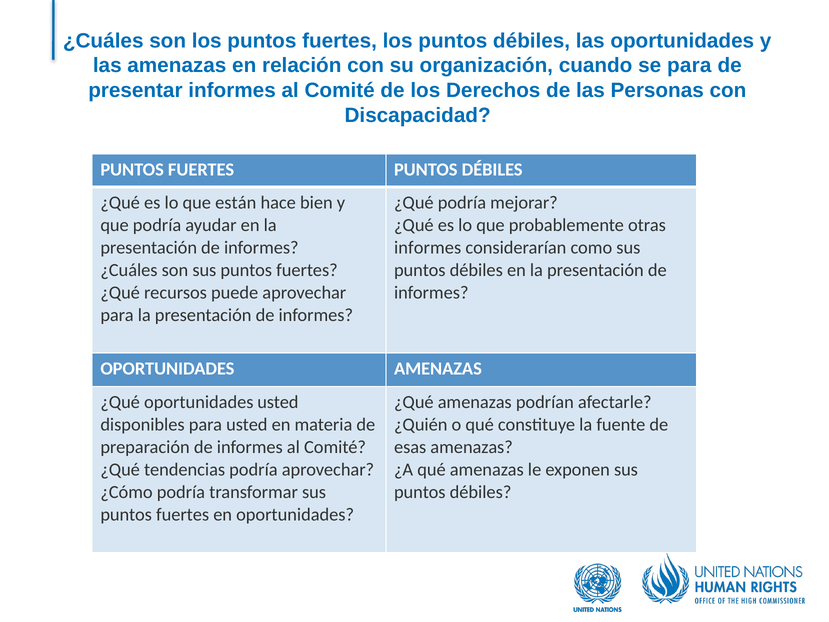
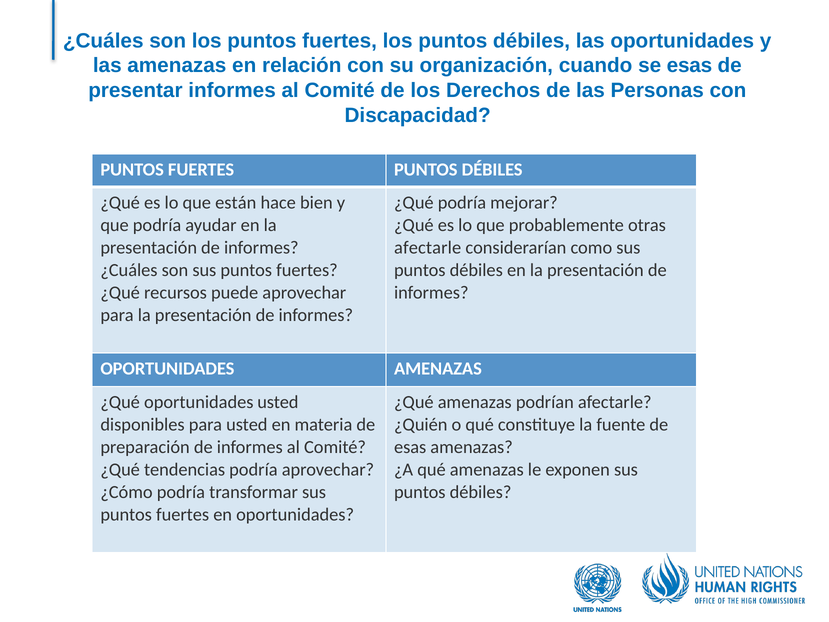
se para: para -> esas
informes at (428, 248): informes -> afectarle
